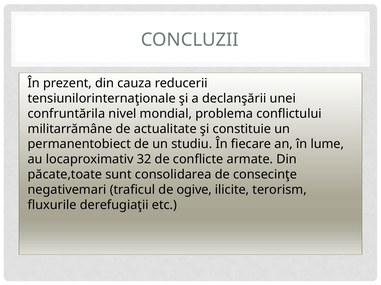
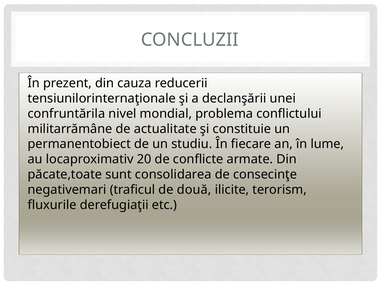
32: 32 -> 20
ogive: ogive -> două
